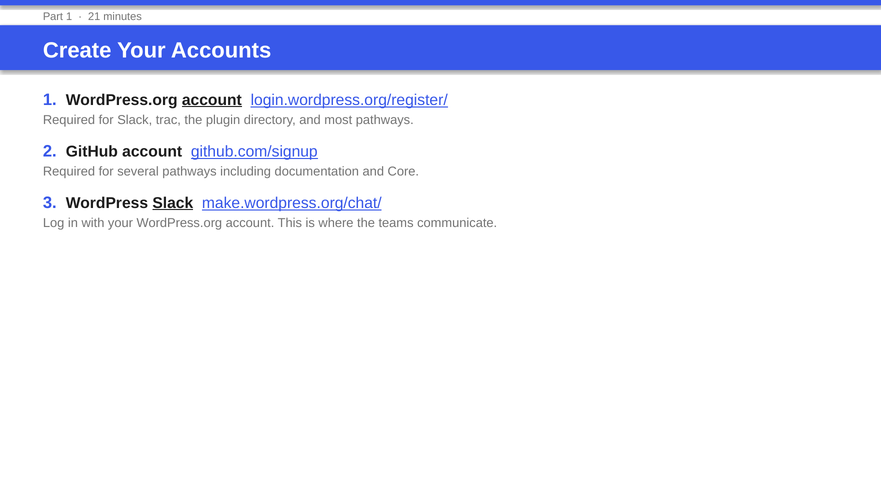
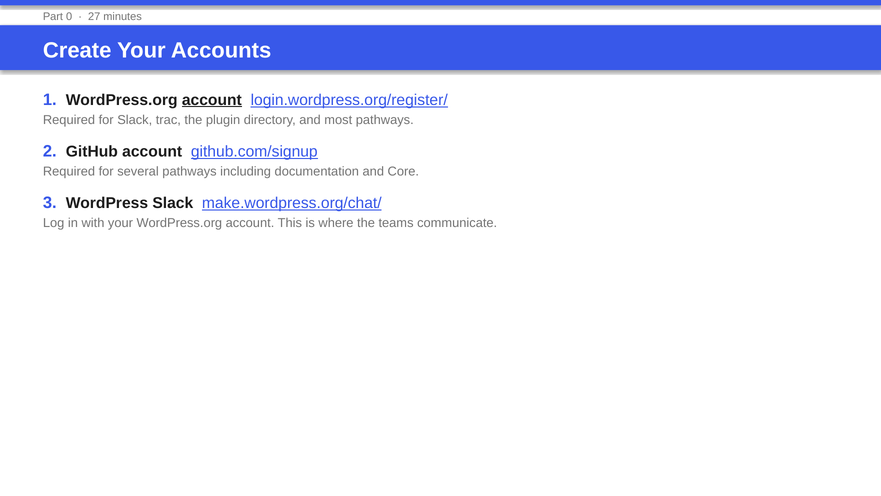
Part 1: 1 -> 0
21: 21 -> 27
Slack at (173, 203) underline: present -> none
